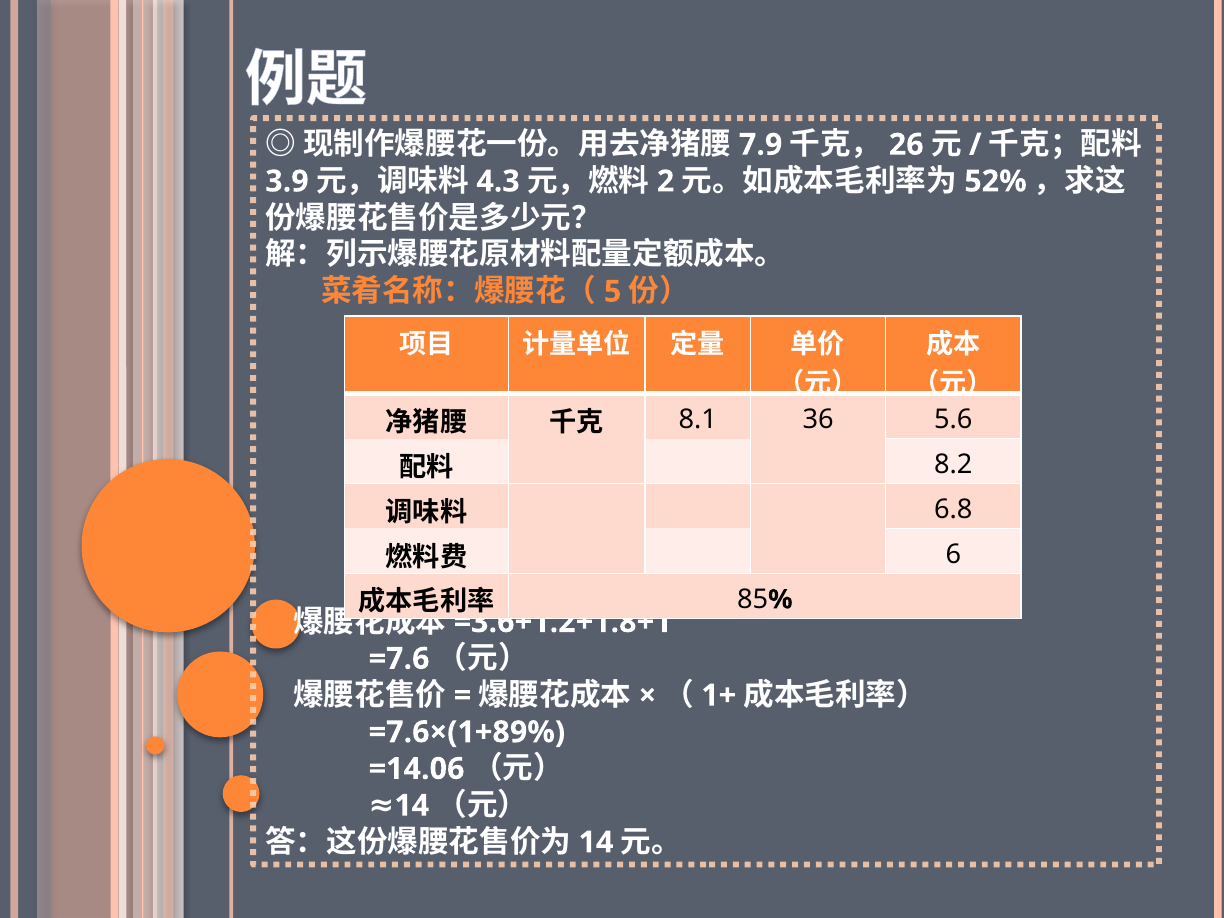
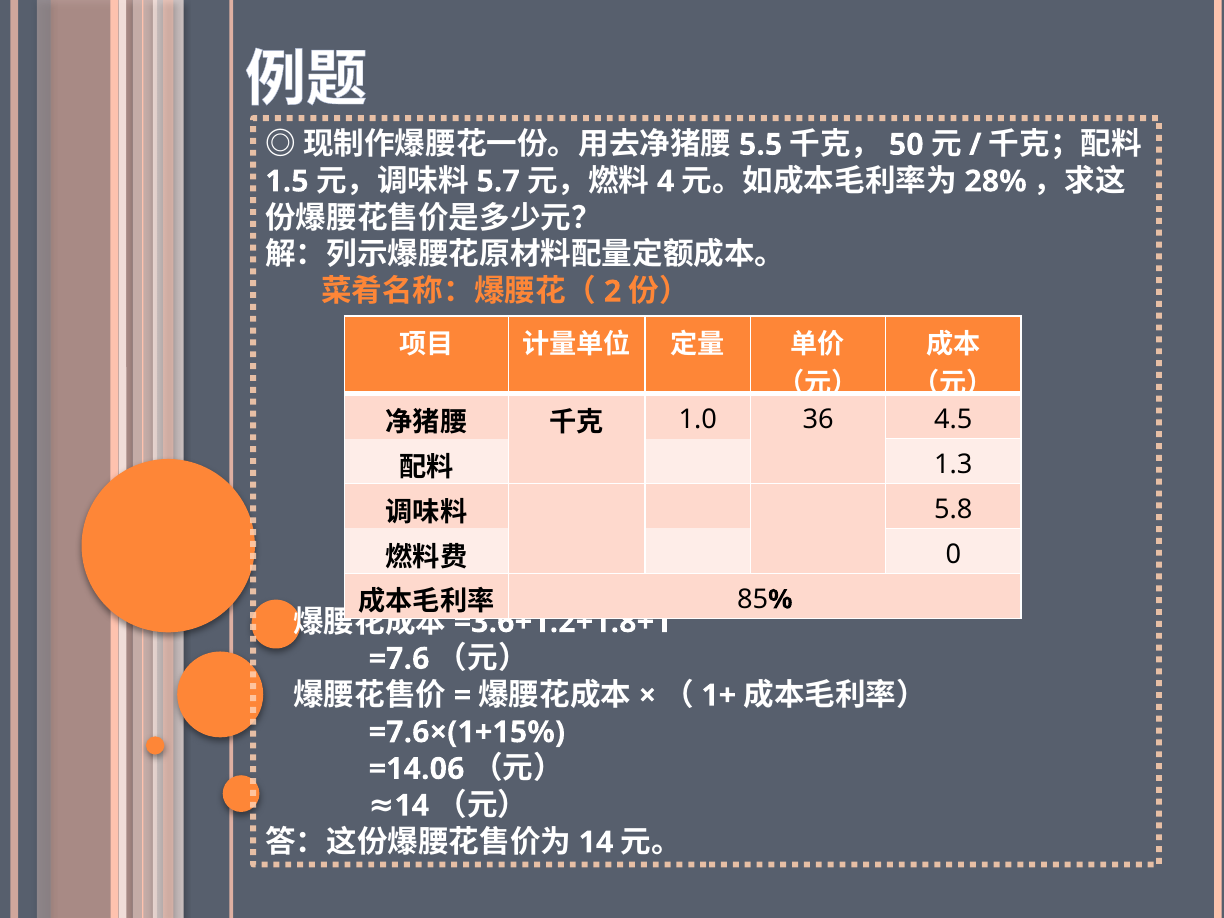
7.9: 7.9 -> 5.5
26: 26 -> 50
3.9: 3.9 -> 1.5
4.3: 4.3 -> 5.7
2: 2 -> 4
52%: 52% -> 28%
5: 5 -> 2
8.1: 8.1 -> 1.0
5.6: 5.6 -> 4.5
8.2: 8.2 -> 1.3
6.8: 6.8 -> 5.8
6: 6 -> 0
=7.6×(1+89%: =7.6×(1+89% -> =7.6×(1+15%
